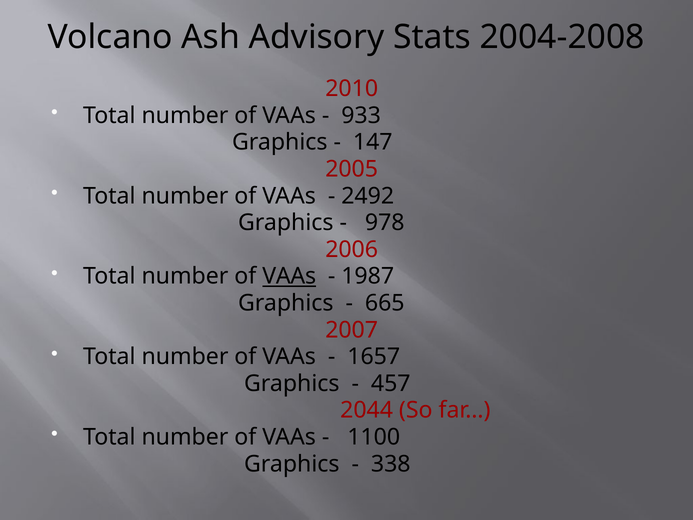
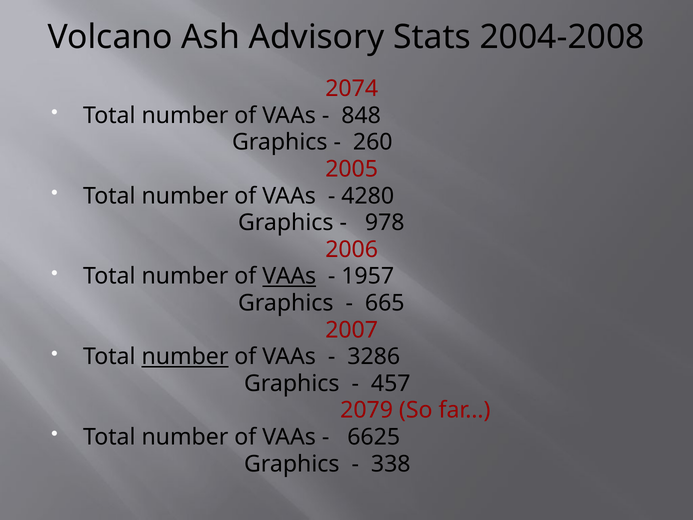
2010: 2010 -> 2074
933: 933 -> 848
147: 147 -> 260
2492: 2492 -> 4280
1987: 1987 -> 1957
number at (185, 357) underline: none -> present
1657: 1657 -> 3286
2044: 2044 -> 2079
1100: 1100 -> 6625
